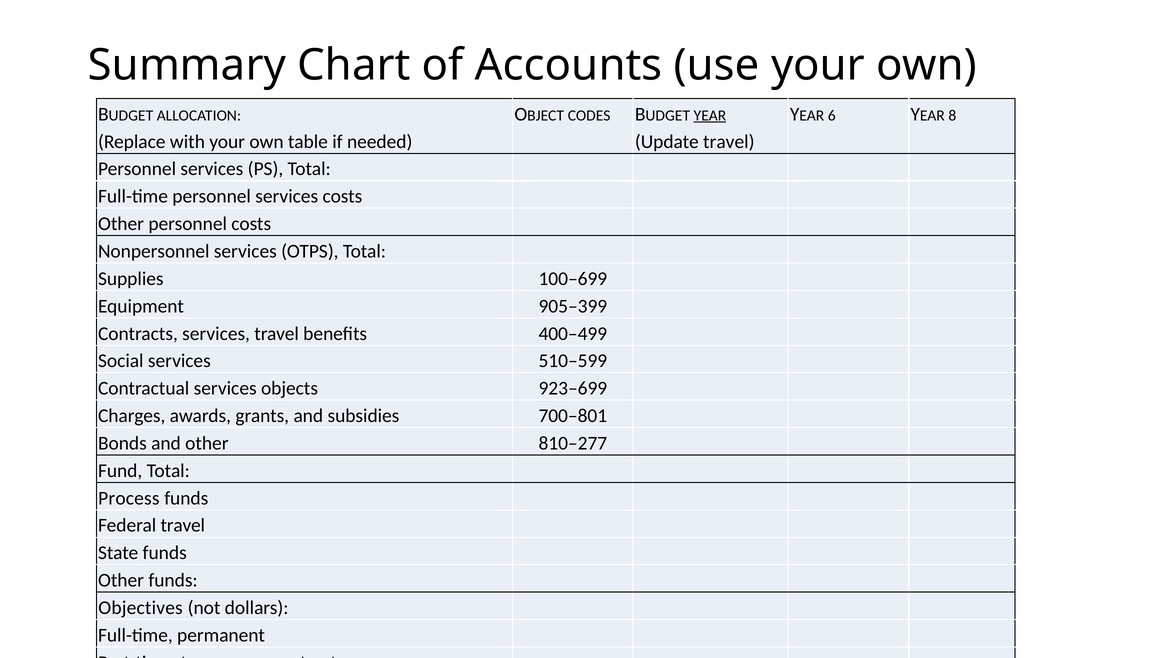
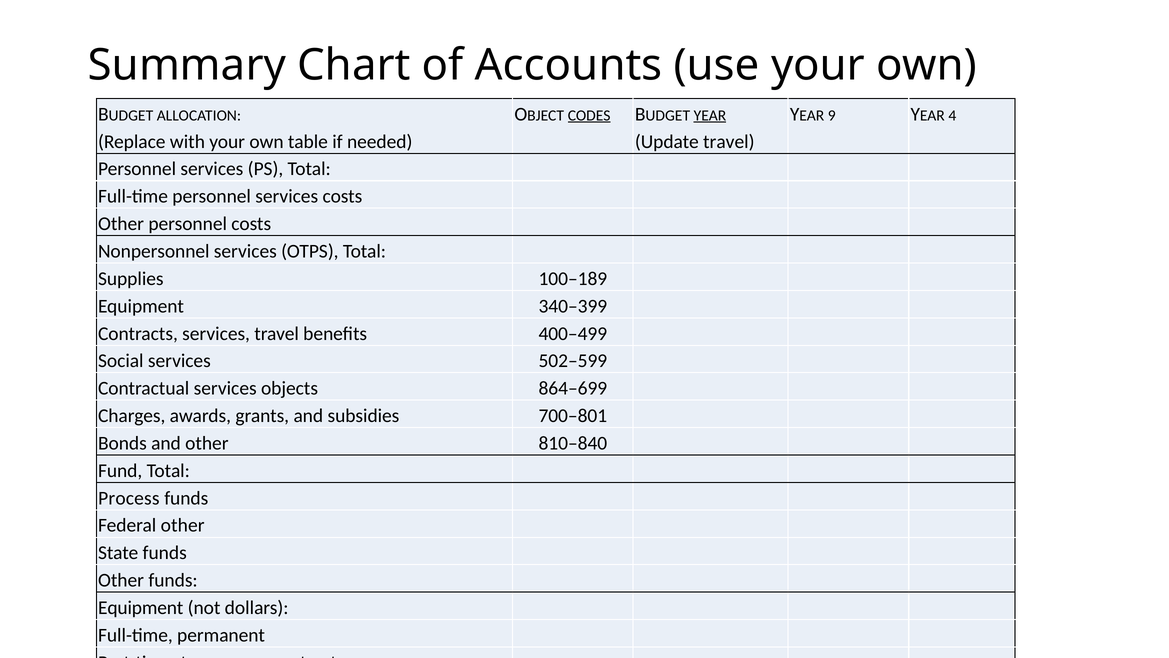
CODES underline: none -> present
6: 6 -> 9
8: 8 -> 4
100–699: 100–699 -> 100–189
905–399: 905–399 -> 340–399
510–599: 510–599 -> 502–599
923–699: 923–699 -> 864–699
810–277: 810–277 -> 810–840
Federal travel: travel -> other
Objectives at (141, 607): Objectives -> Equipment
